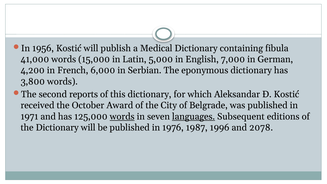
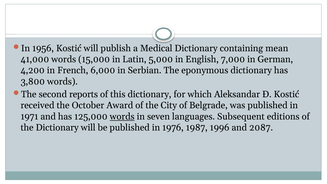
fibula: fibula -> mean
languages underline: present -> none
2078: 2078 -> 2087
